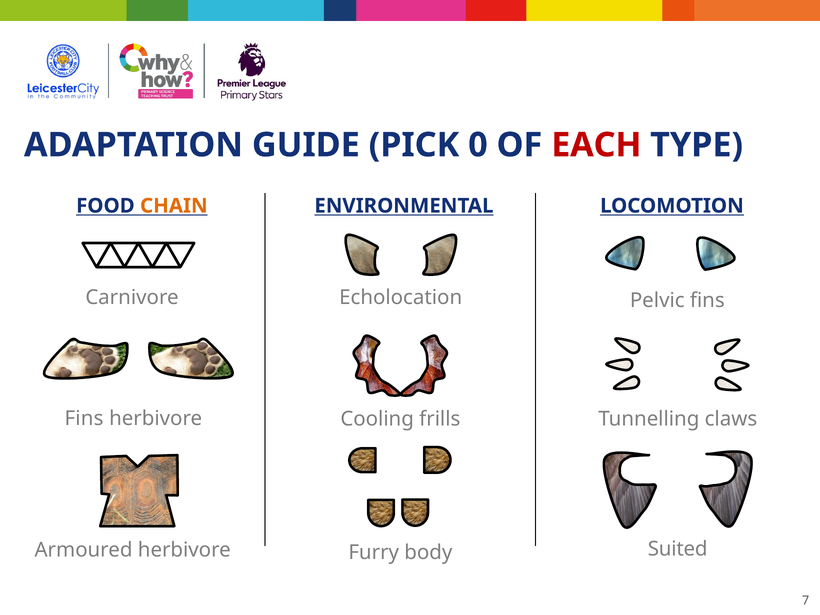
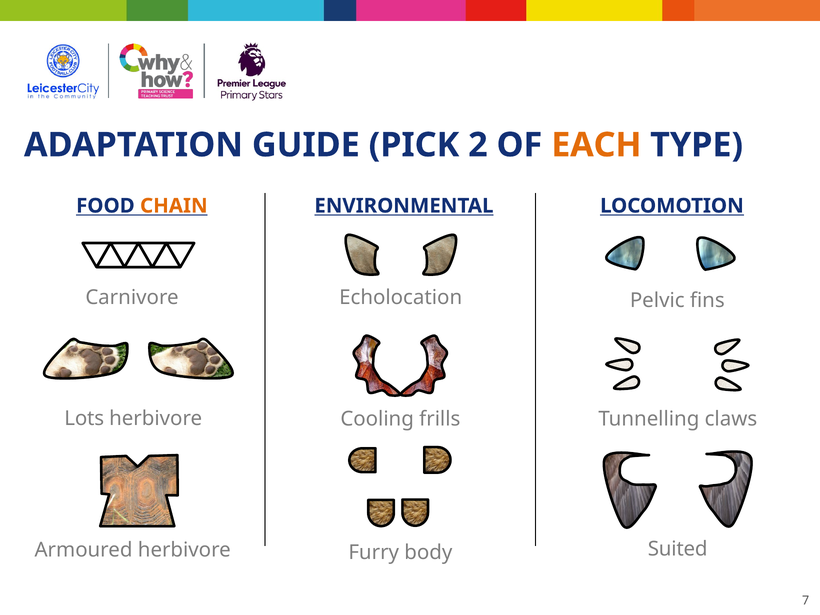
0: 0 -> 2
EACH colour: red -> orange
Fins at (84, 419): Fins -> Lots
